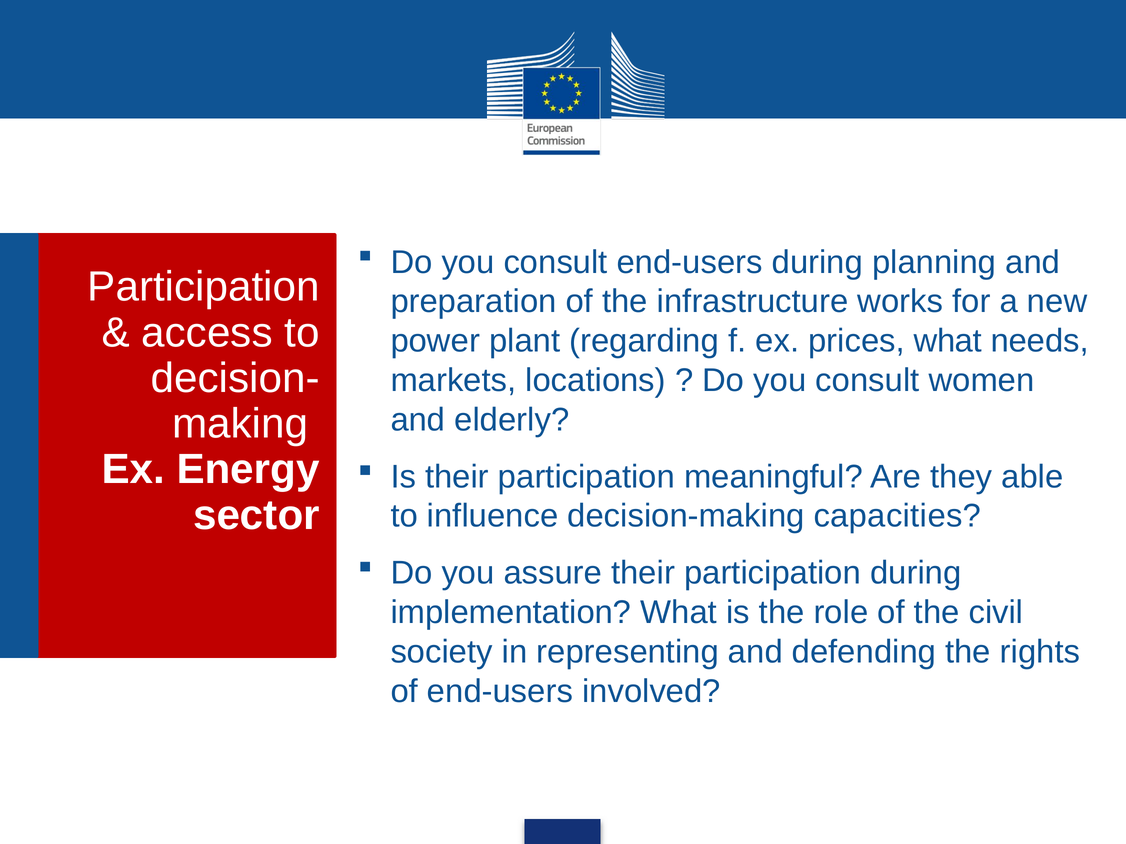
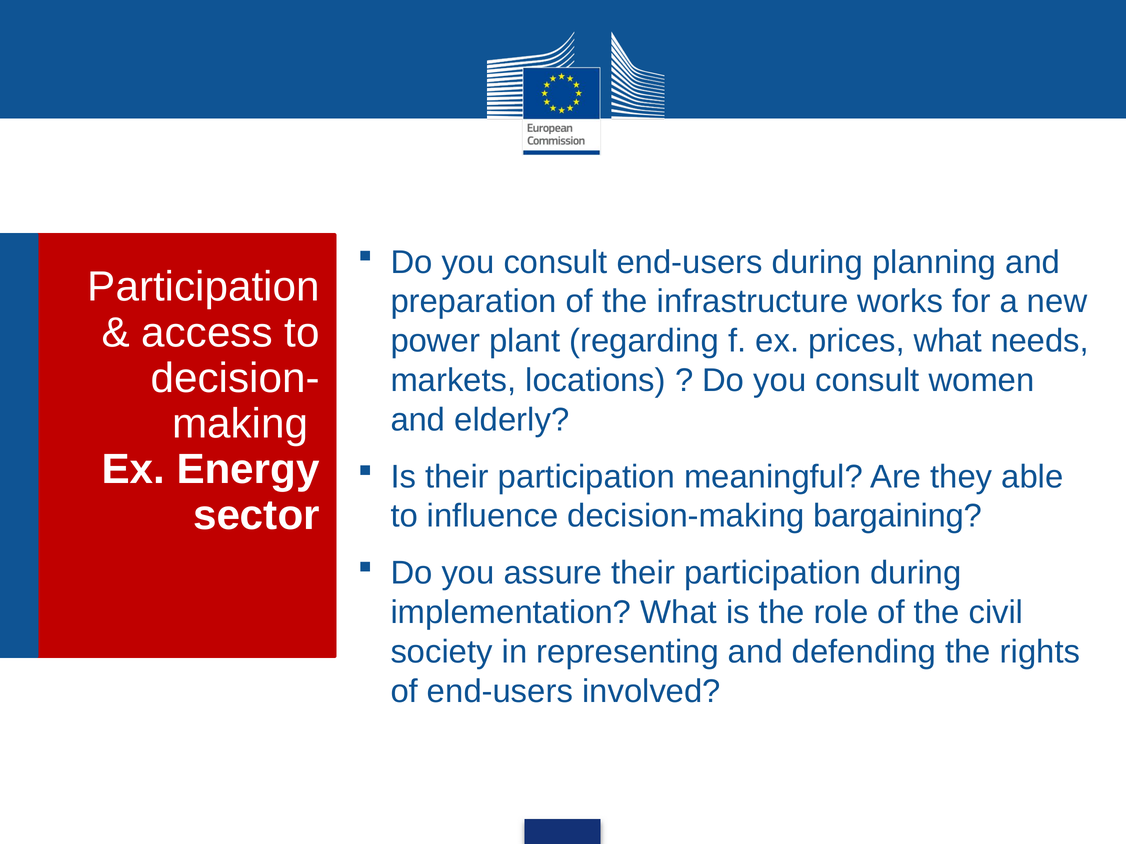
capacities: capacities -> bargaining
